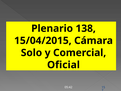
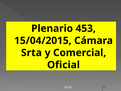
138: 138 -> 453
Solo: Solo -> Srta
